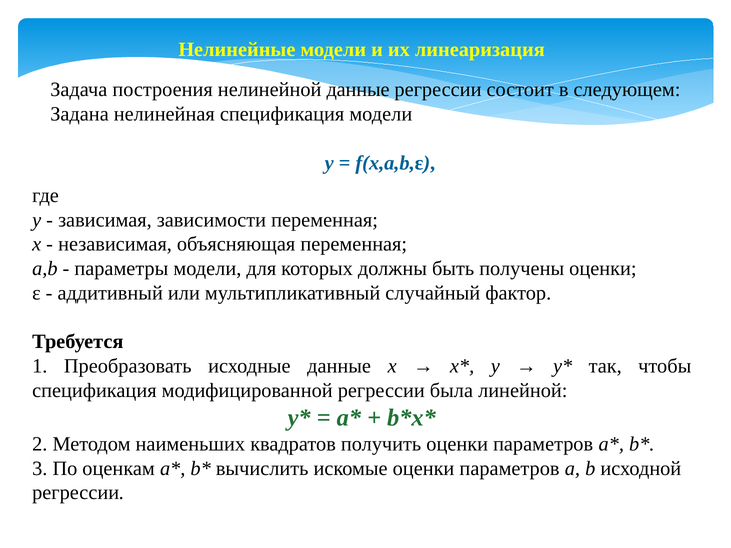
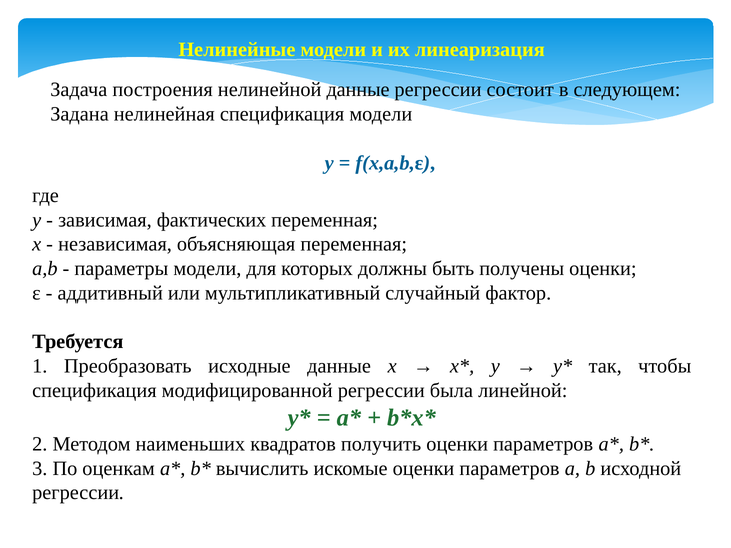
зависимости: зависимости -> фактических
